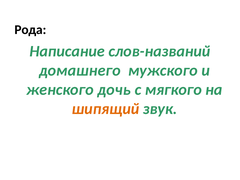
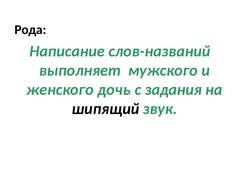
домашнего: домашнего -> выполняет
мягкого: мягкого -> задания
шипящий colour: orange -> black
